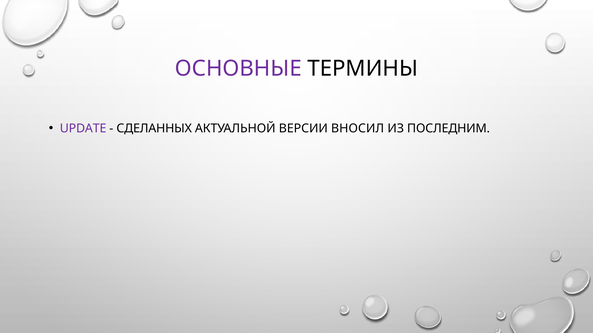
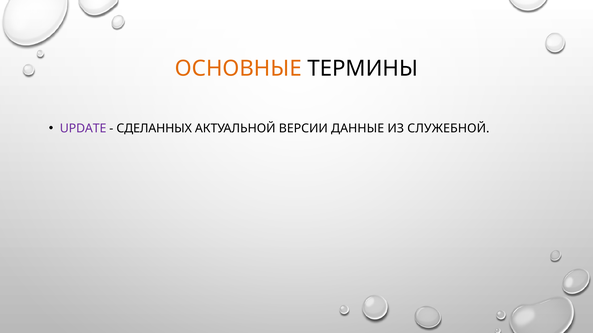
ОСНОВНЫЕ colour: purple -> orange
ВНОСИЛ: ВНОСИЛ -> ДАННЫЕ
ПОСЛЕДНИМ: ПОСЛЕДНИМ -> СЛУЖЕБНОЙ
